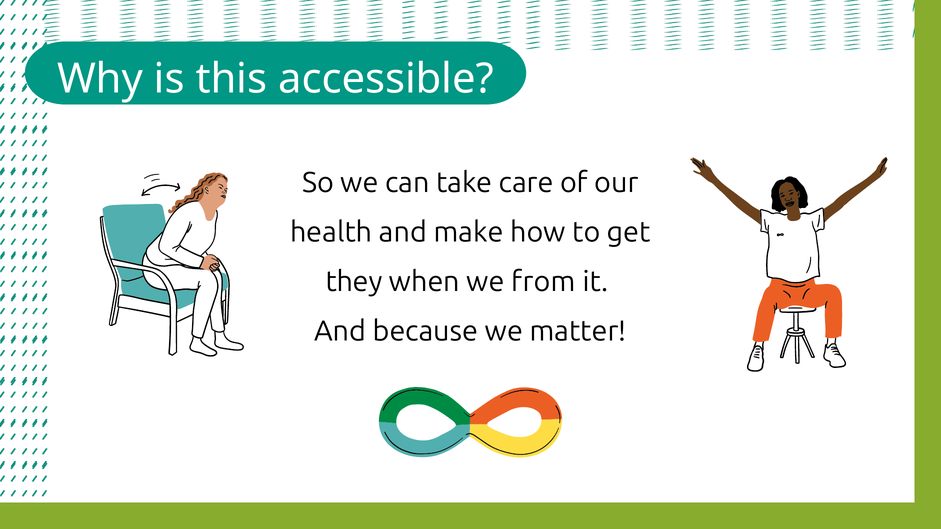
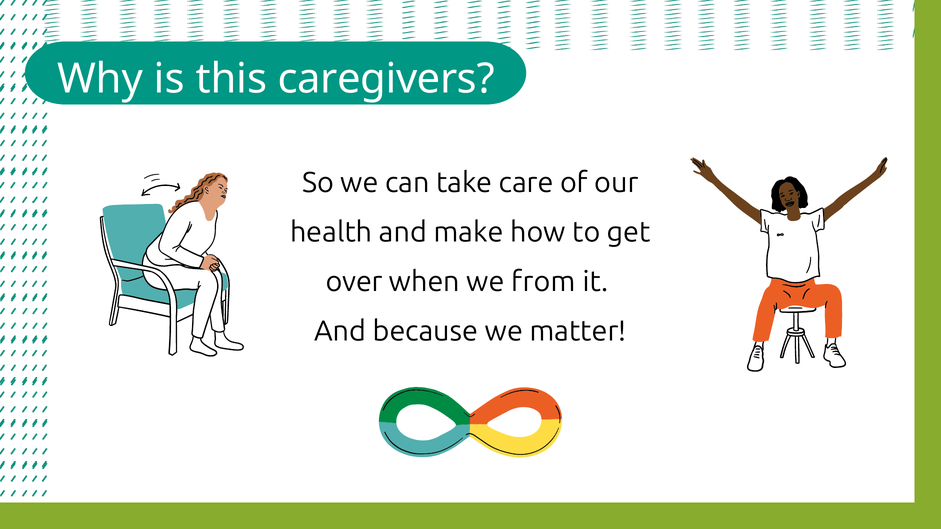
accessible: accessible -> caregivers
they: they -> over
